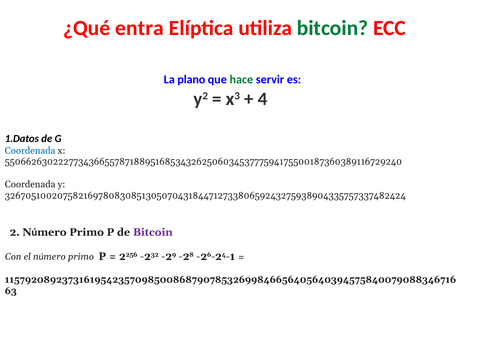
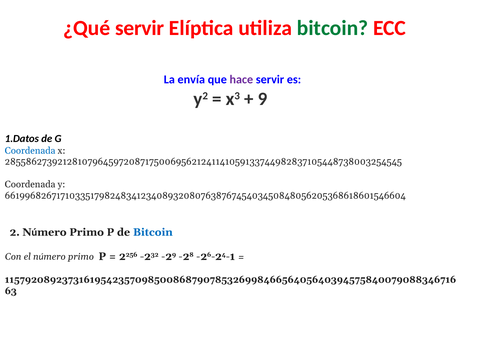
¿Qué entra: entra -> servir
plano: plano -> envía
hace colour: green -> purple
4: 4 -> 9
55066263022277343665578718895168534326250603453777594175500187360389116729240: 55066263022277343665578718895168534326250603453777594175500187360389116729240 -> 28558627392128107964597208717500695621241141059133744982837105448738003254545
32670510020758216978083085130507043184471273380659243275938904335757337482424: 32670510020758216978083085130507043184471273380659243275938904335757337482424 -> 66199682671710335179824834123408932080763876745403450848056205368618601546604
Bitcoin at (153, 232) colour: purple -> blue
